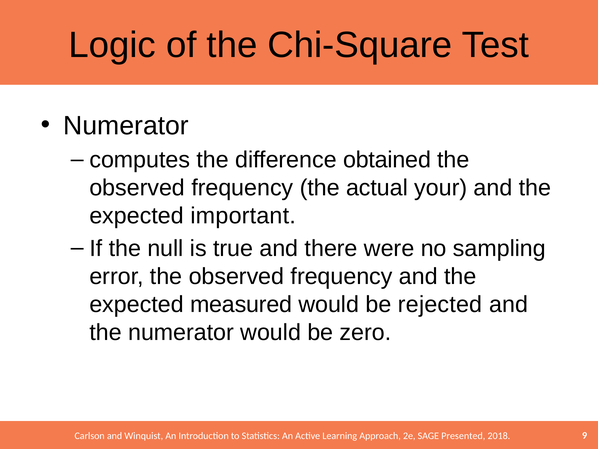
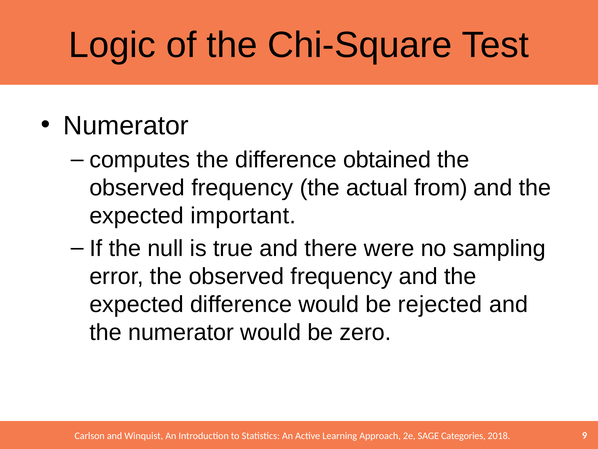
your: your -> from
expected measured: measured -> difference
Presented: Presented -> Categories
